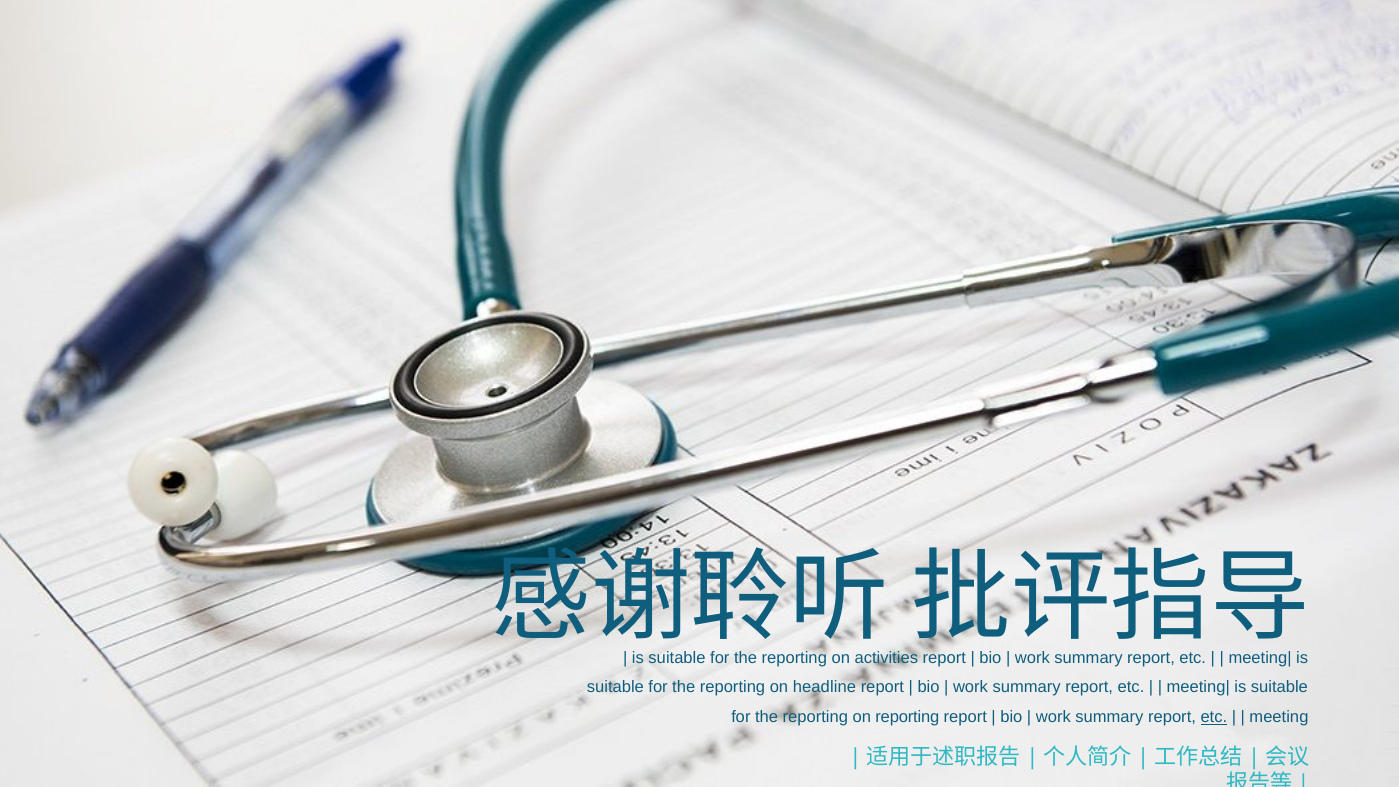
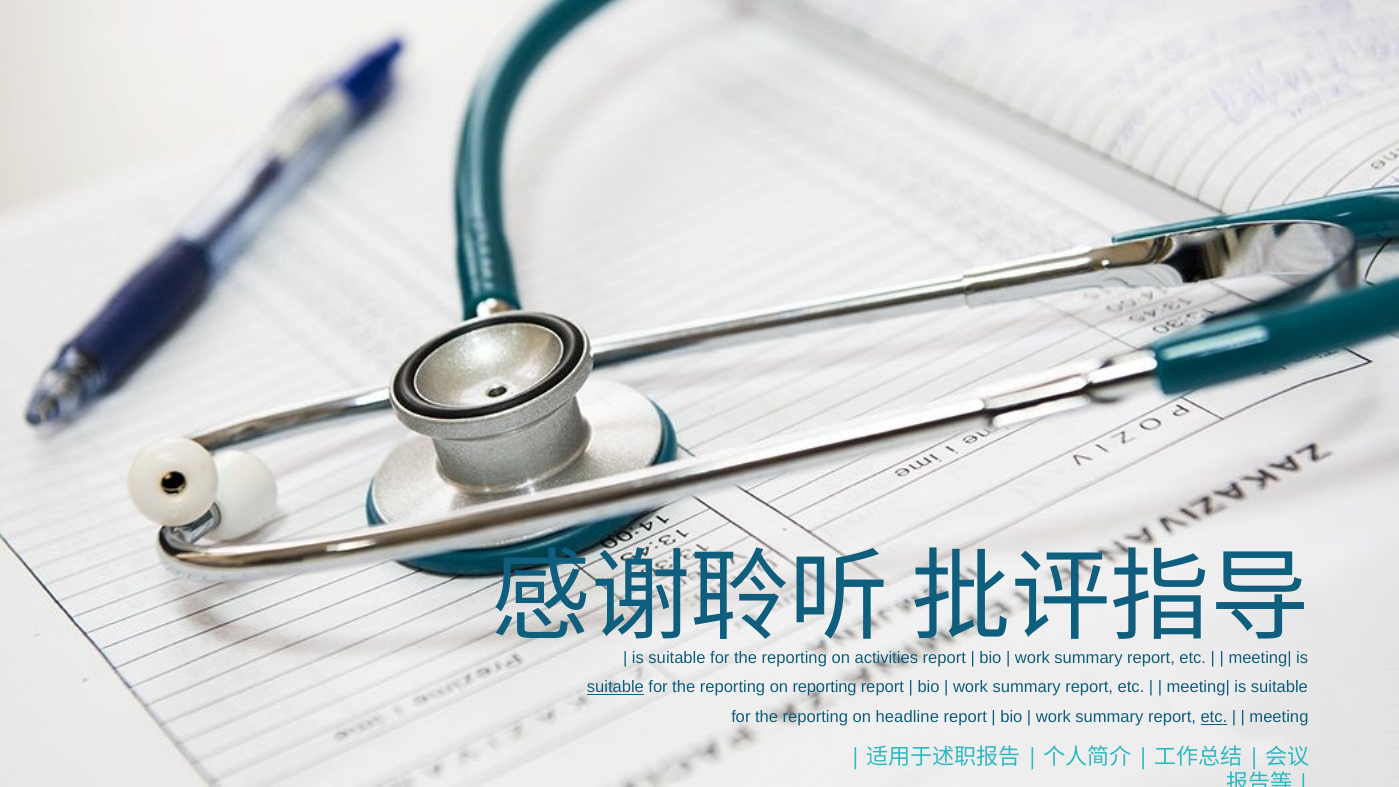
suitable at (615, 687) underline: none -> present
on headline: headline -> reporting
on reporting: reporting -> headline
